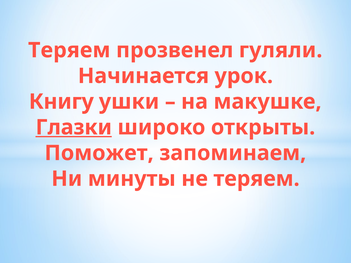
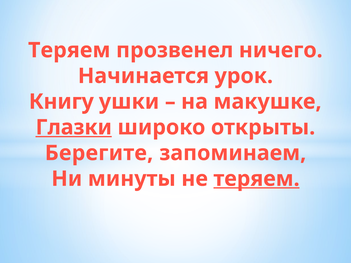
гуляли: гуляли -> ничего
Поможет: Поможет -> Берегите
теряем at (257, 179) underline: none -> present
